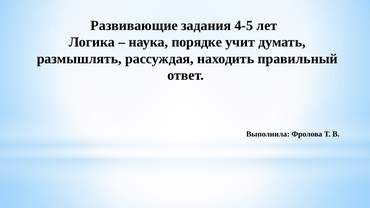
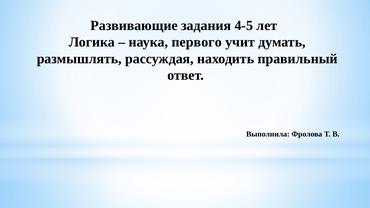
порядке: порядке -> первого
